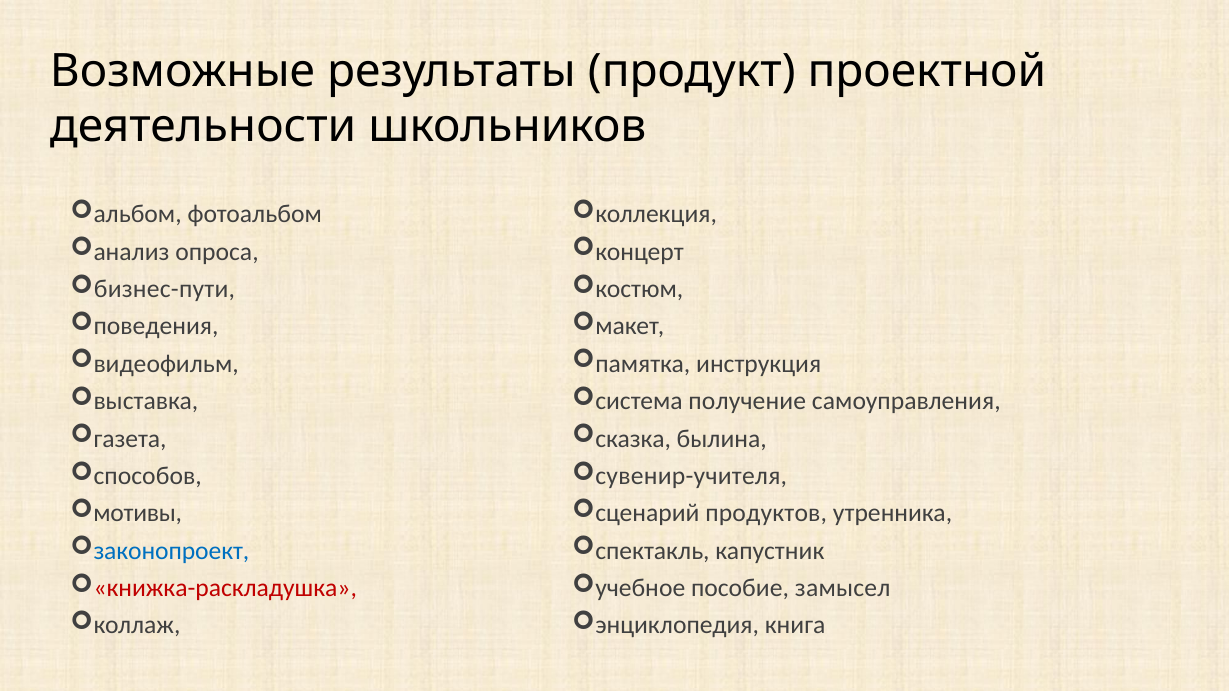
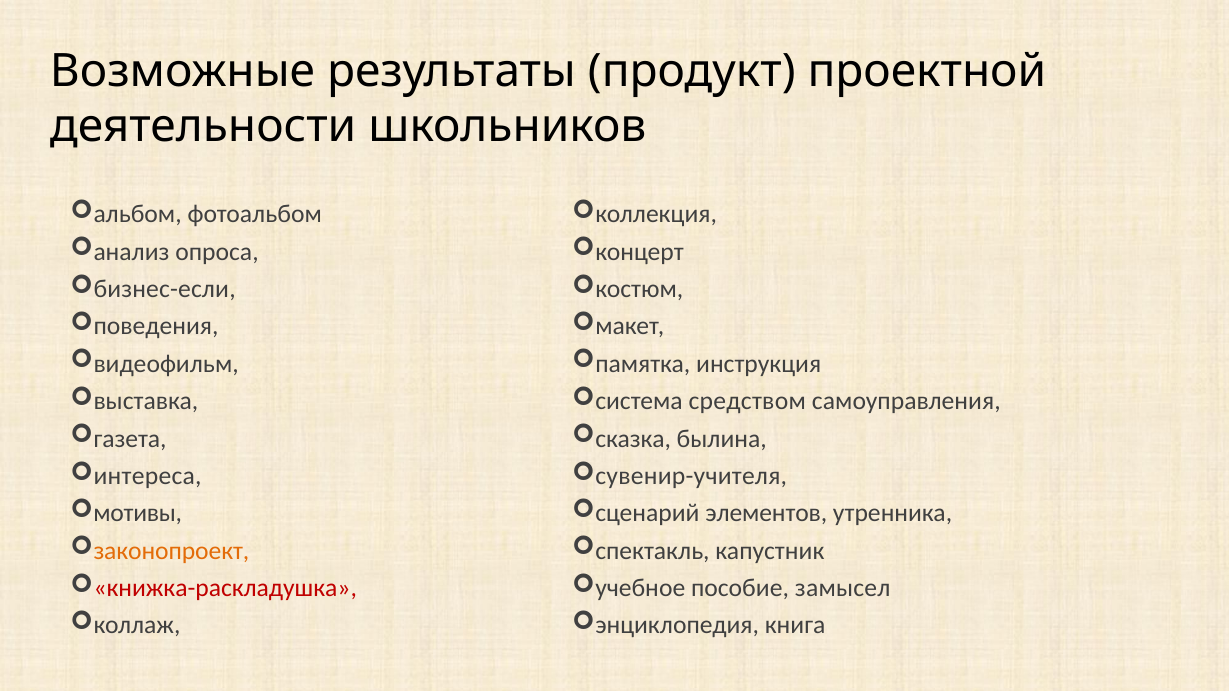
бизнес-пути: бизнес-пути -> бизнес-если
получение: получение -> средством
способов: способов -> интереса
продуктов: продуктов -> элементов
законопроект colour: blue -> orange
